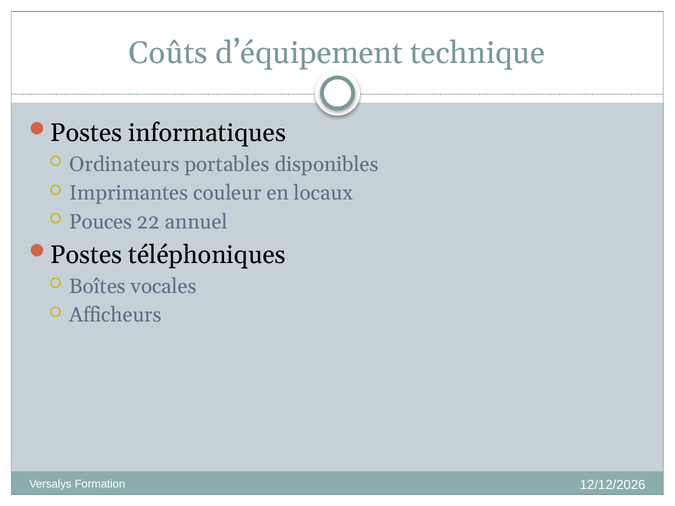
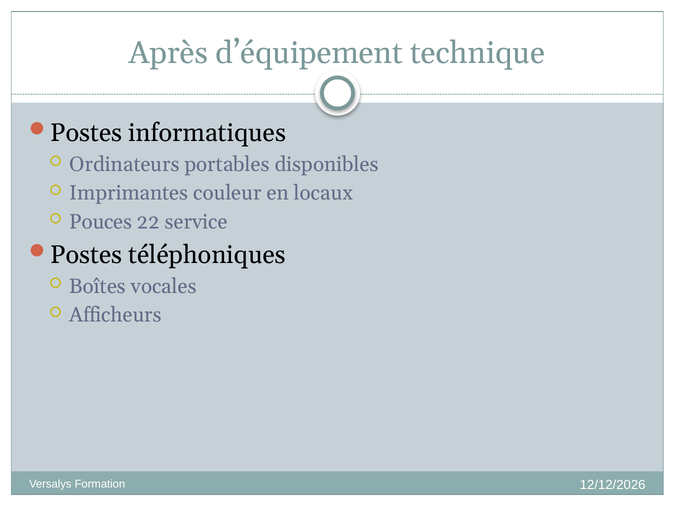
Coûts: Coûts -> Après
annuel: annuel -> service
